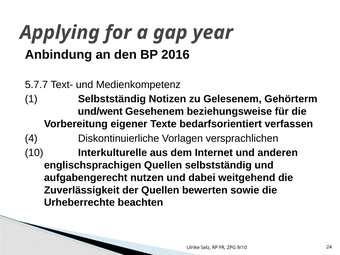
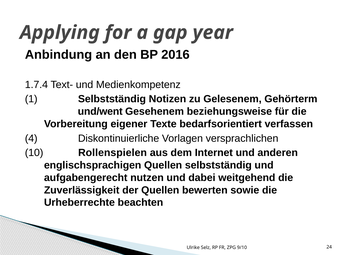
5.7.7: 5.7.7 -> 1.7.4
Interkulturelle: Interkulturelle -> Rollenspielen
